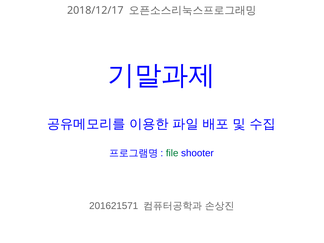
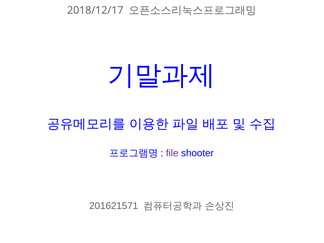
file colour: green -> purple
